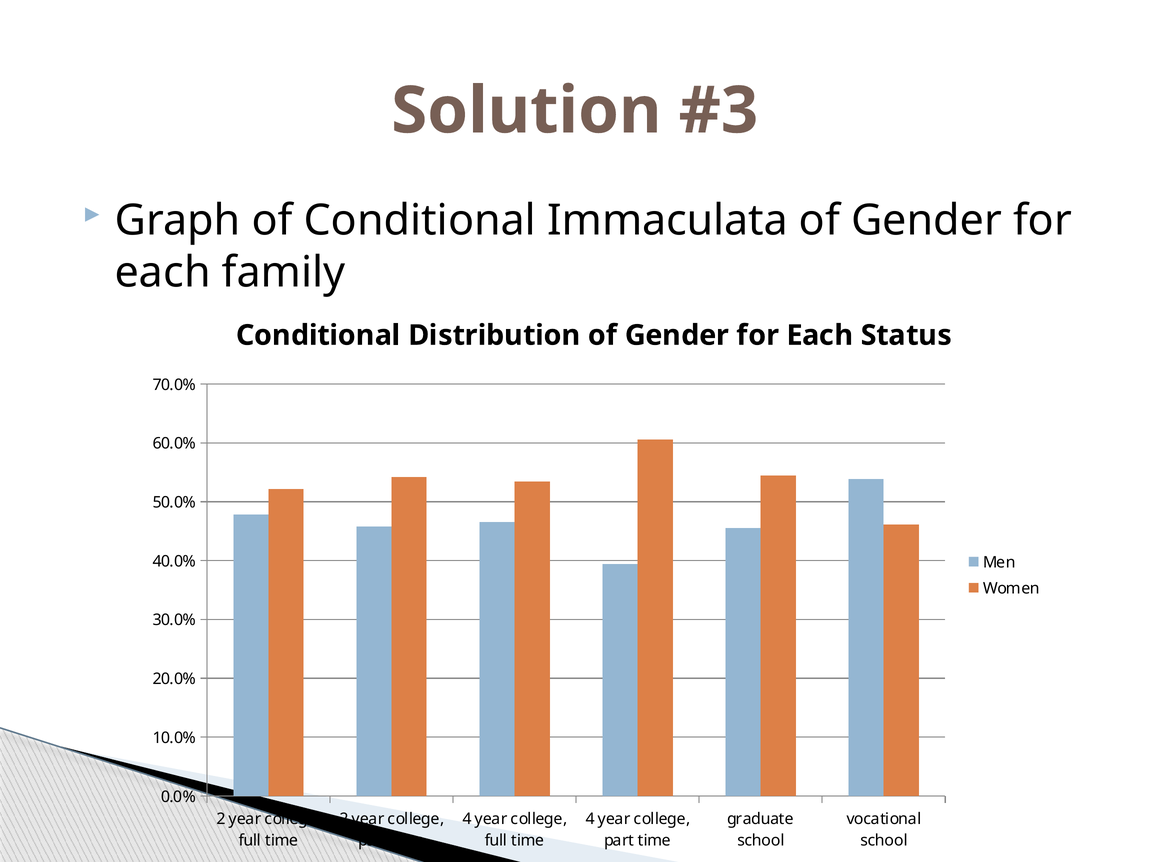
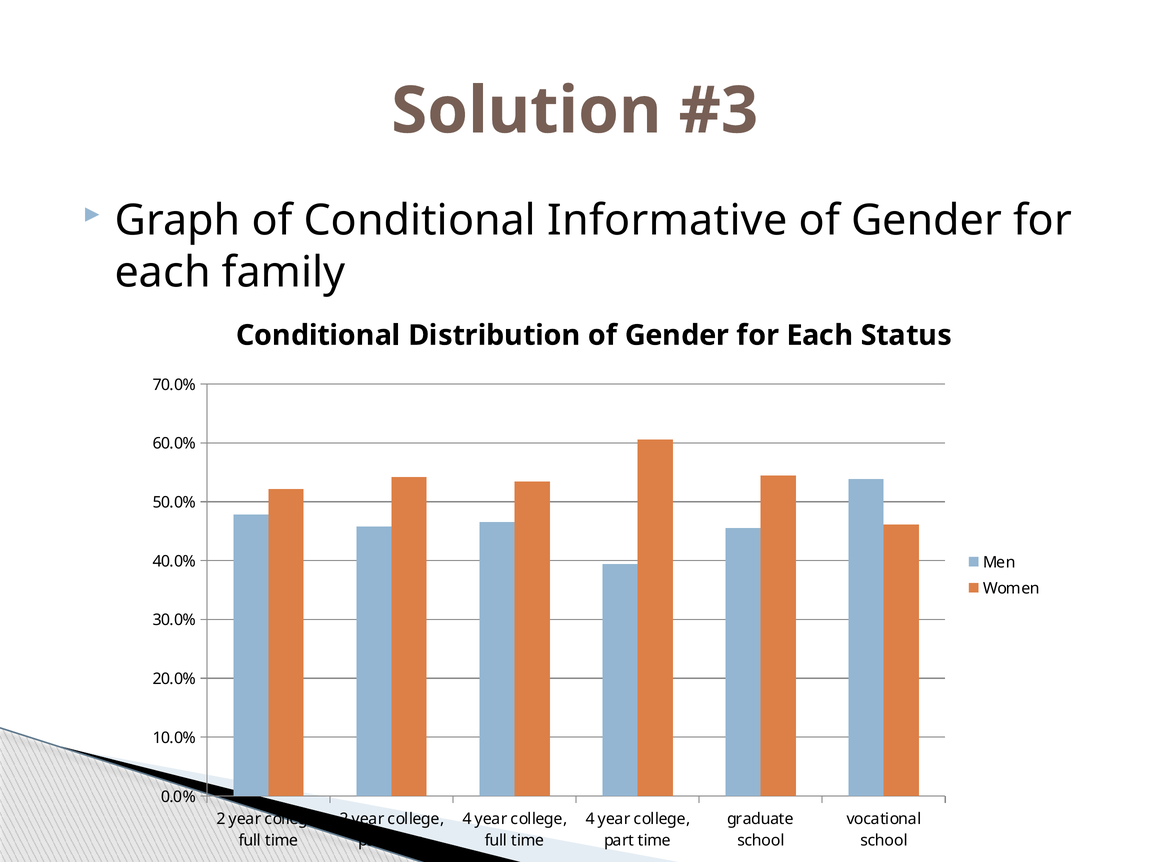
Immaculata: Immaculata -> Informative
